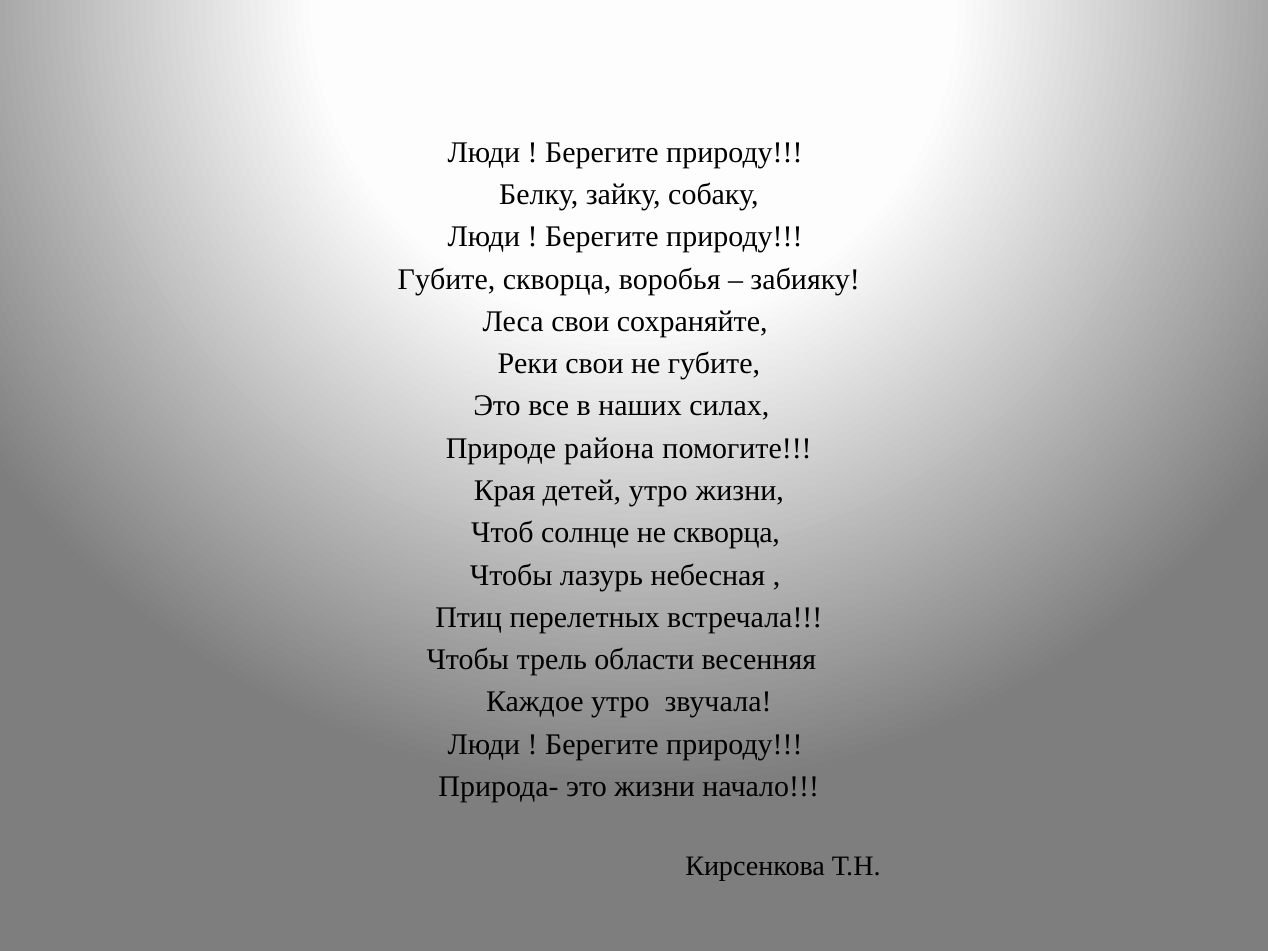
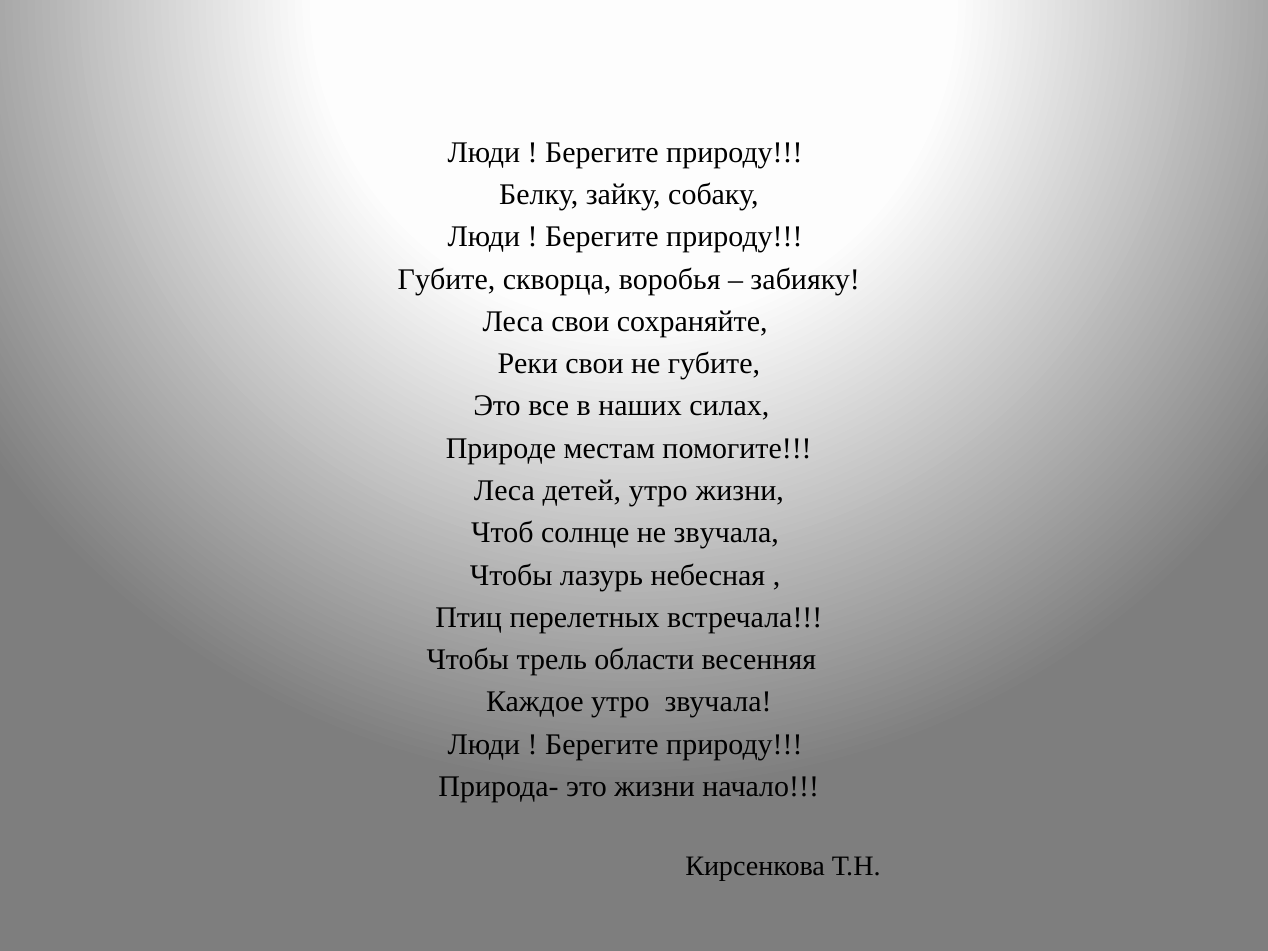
района: района -> местам
Края at (505, 491): Края -> Леса
не скворца: скворца -> звучала
